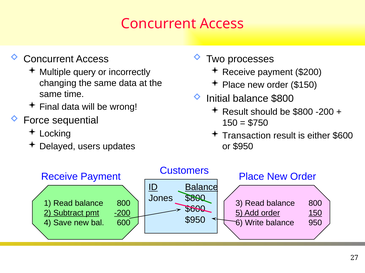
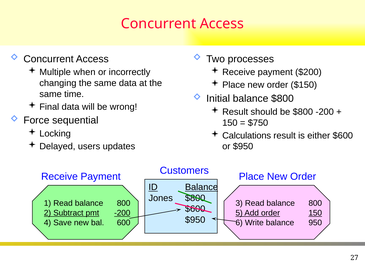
query: query -> when
Transaction: Transaction -> Calculations
